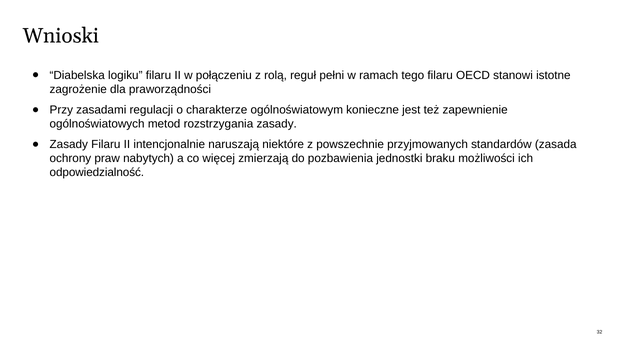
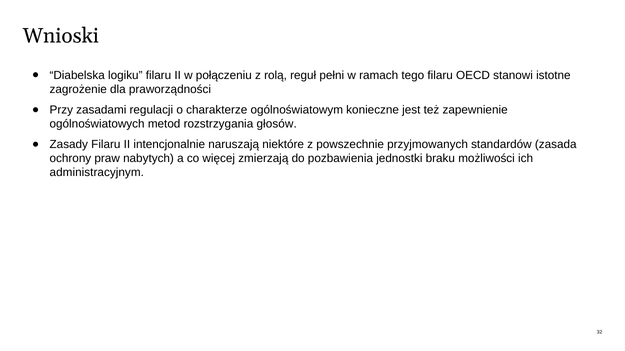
rozstrzygania zasady: zasady -> głosów
odpowiedzialność: odpowiedzialność -> administracyjnym
